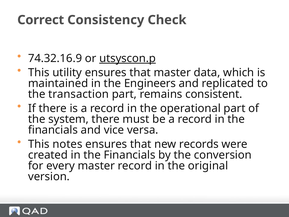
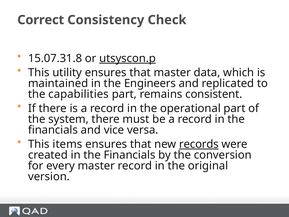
74.32.16.9: 74.32.16.9 -> 15.07.31.8
transaction: transaction -> capabilities
notes: notes -> items
records underline: none -> present
